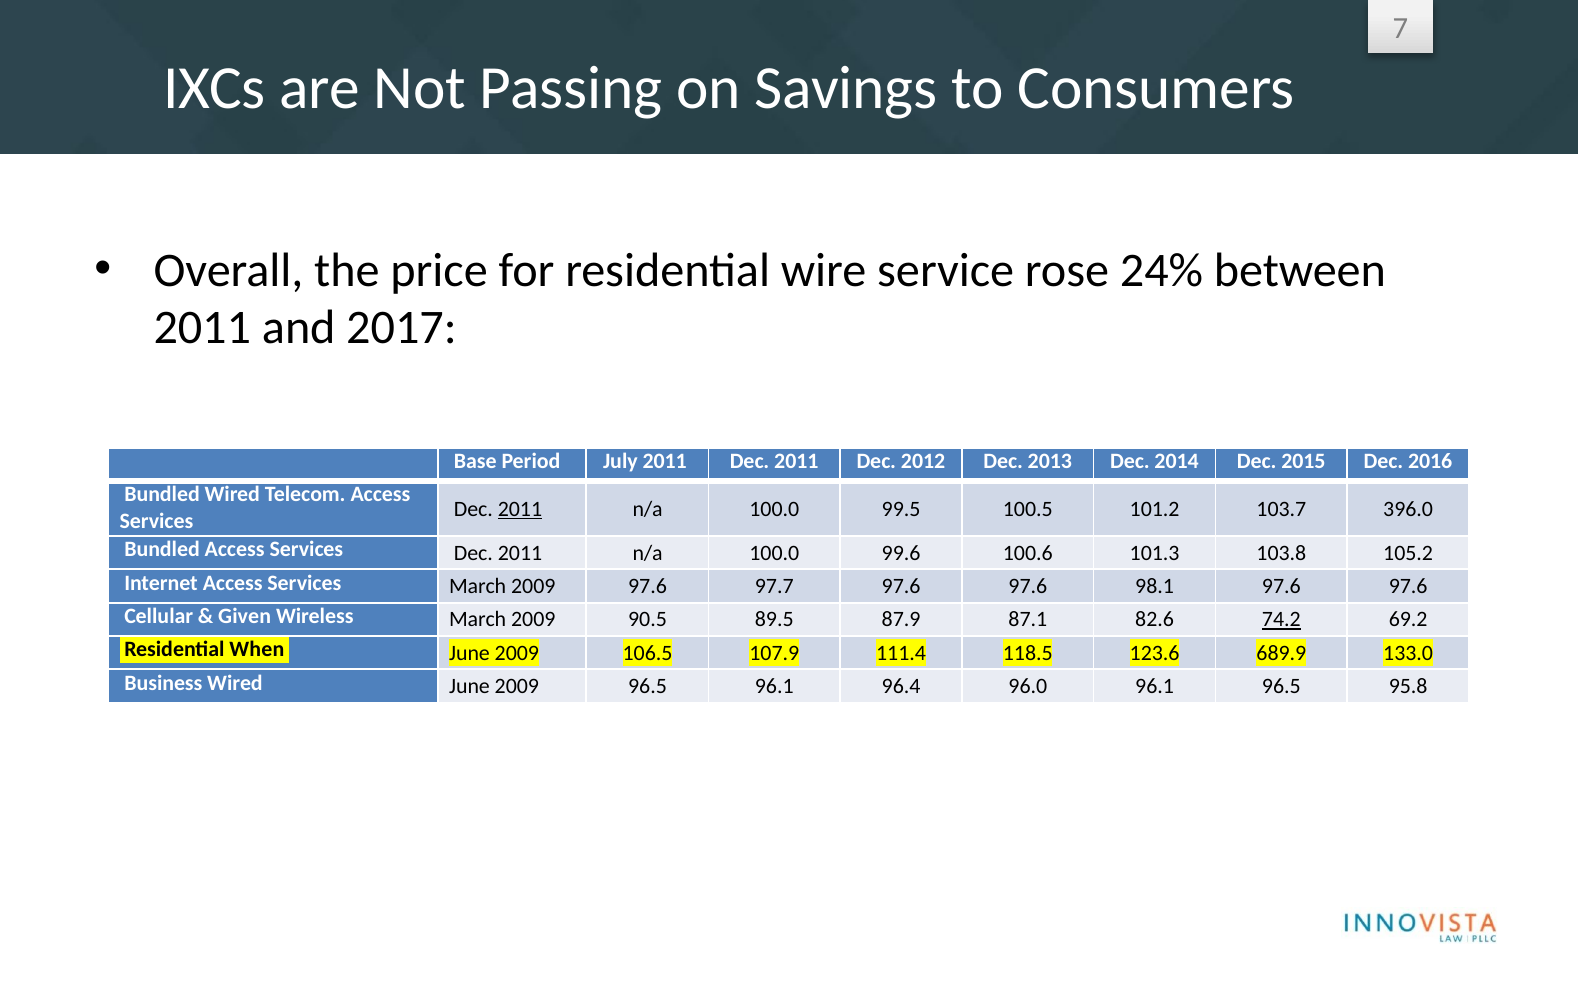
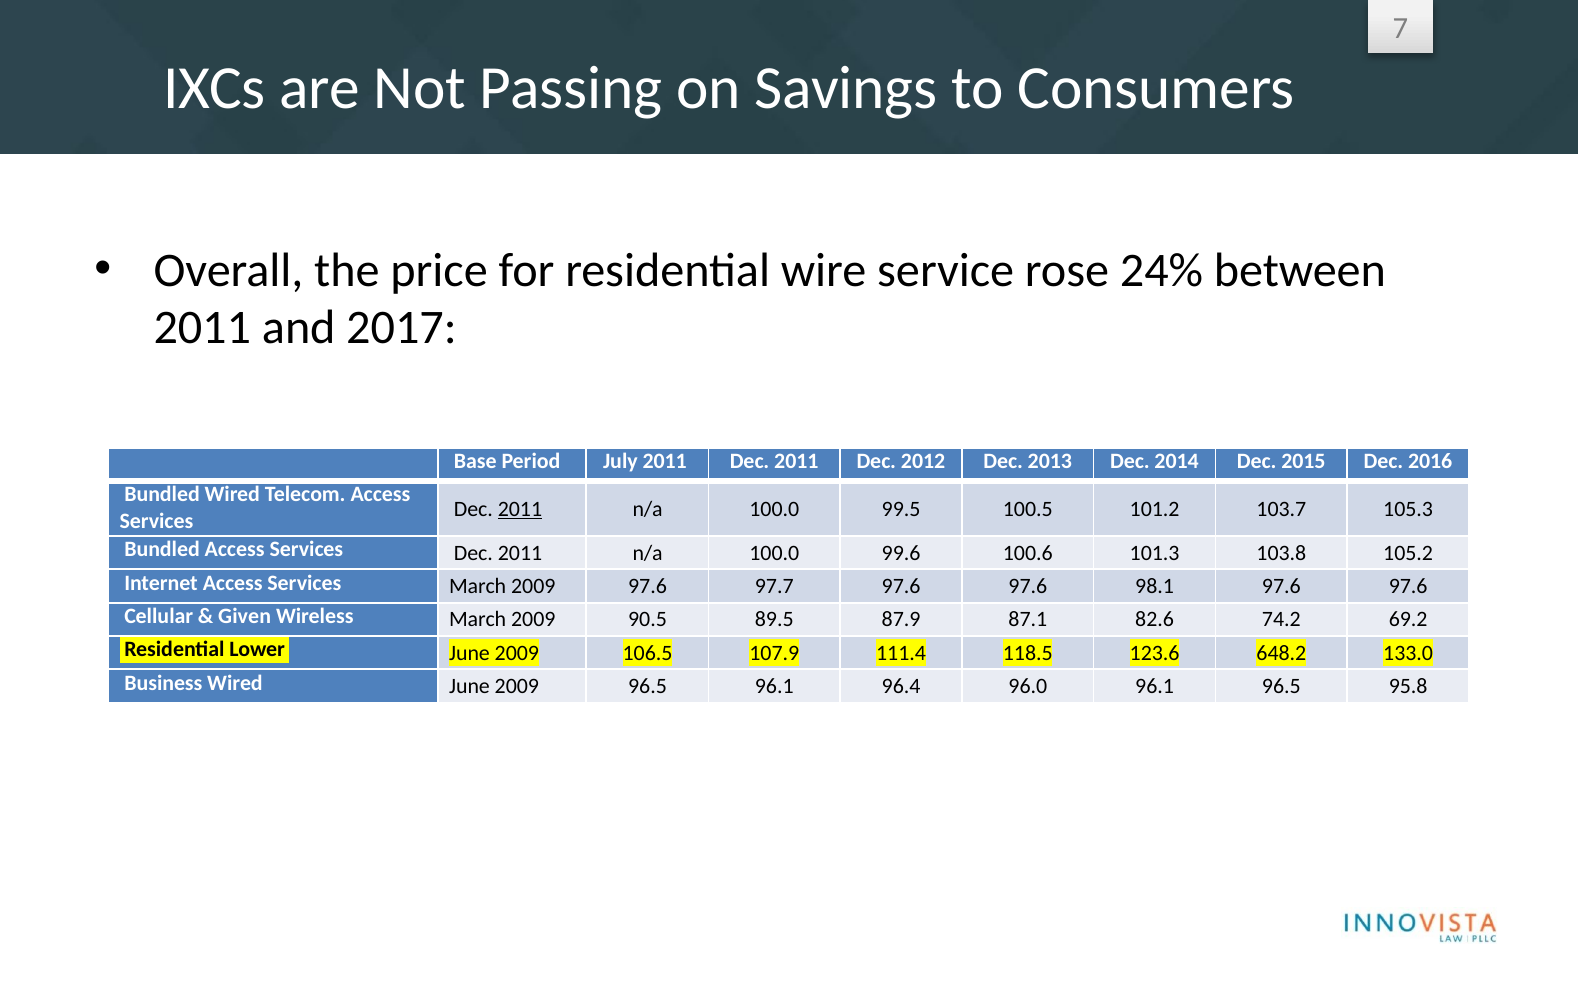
396.0: 396.0 -> 105.3
74.2 underline: present -> none
When: When -> Lower
689.9: 689.9 -> 648.2
